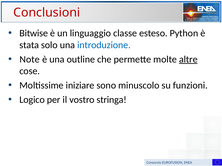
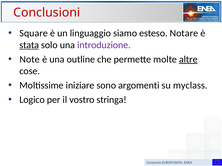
Bitwise: Bitwise -> Square
classe: classe -> siamo
Python: Python -> Notare
stata underline: none -> present
introduzione colour: blue -> purple
minuscolo: minuscolo -> argomenti
funzioni: funzioni -> myclass
